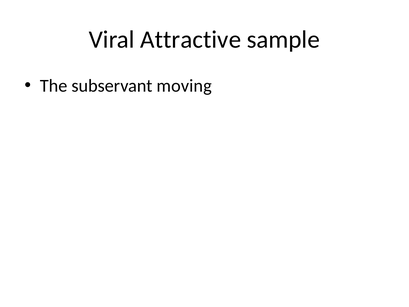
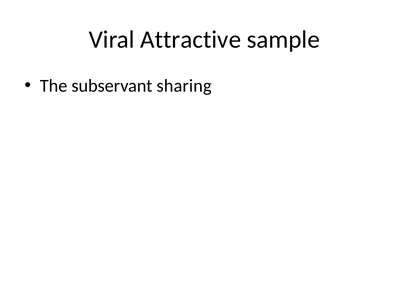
moving: moving -> sharing
